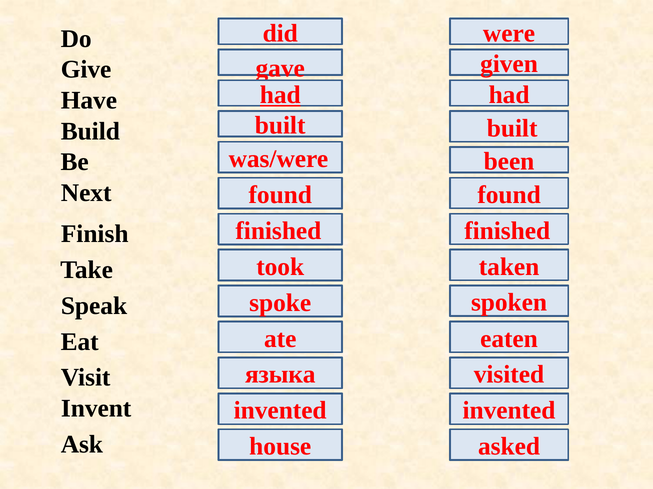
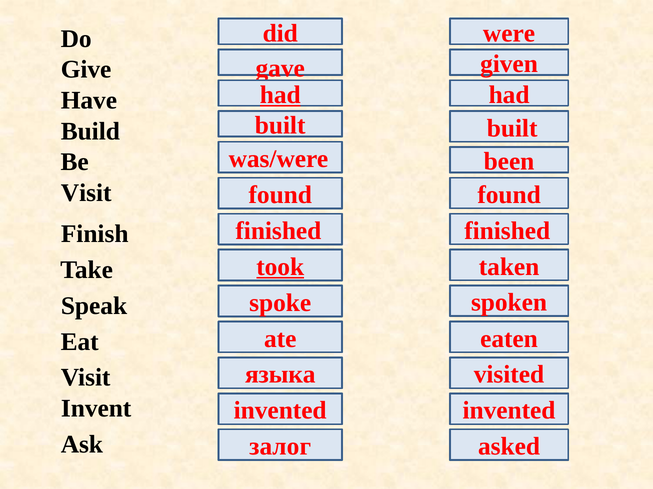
Next at (86, 193): Next -> Visit
took underline: none -> present
house: house -> залог
